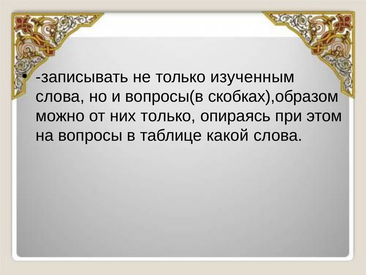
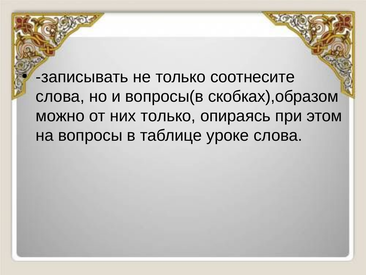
изученным: изученным -> соотнесите
какой: какой -> уроке
